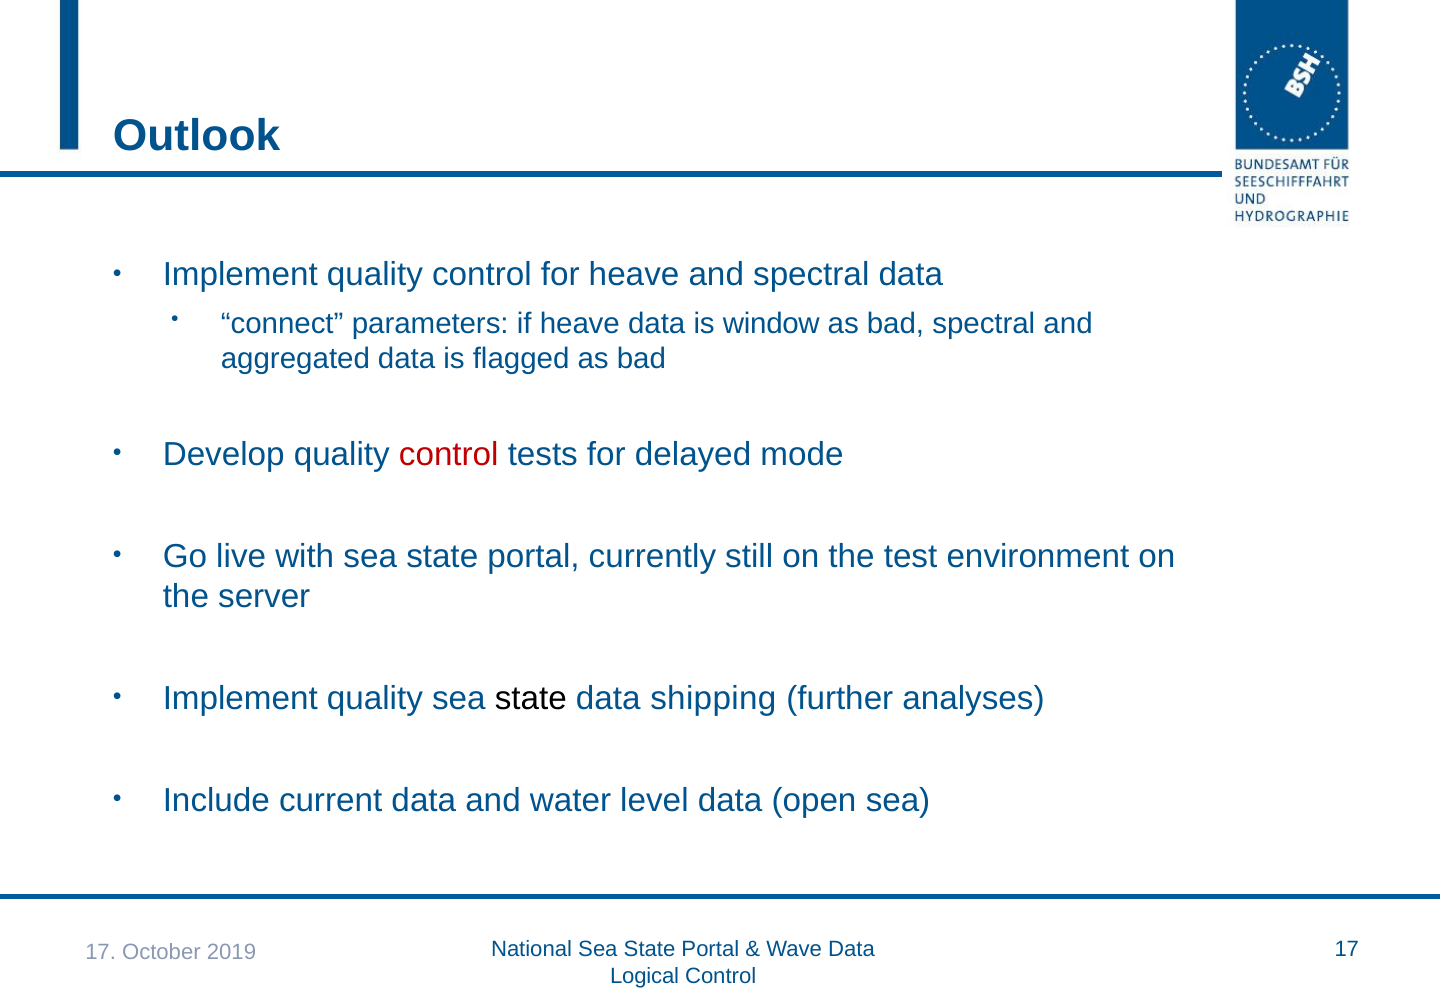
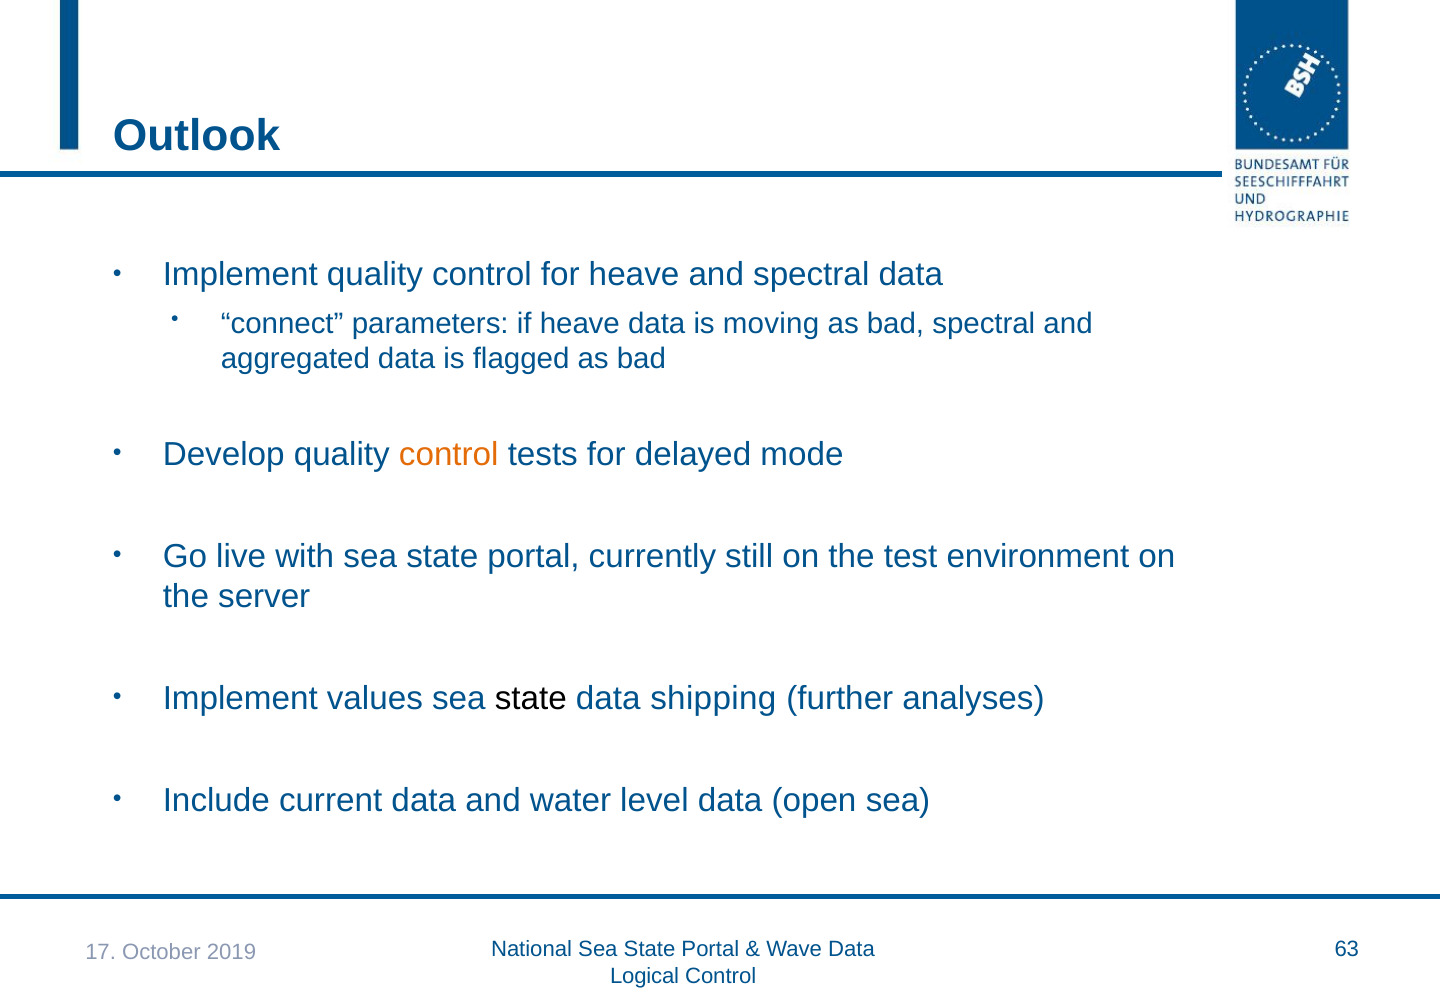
window: window -> moving
control at (449, 454) colour: red -> orange
quality at (375, 698): quality -> values
2019 17: 17 -> 63
